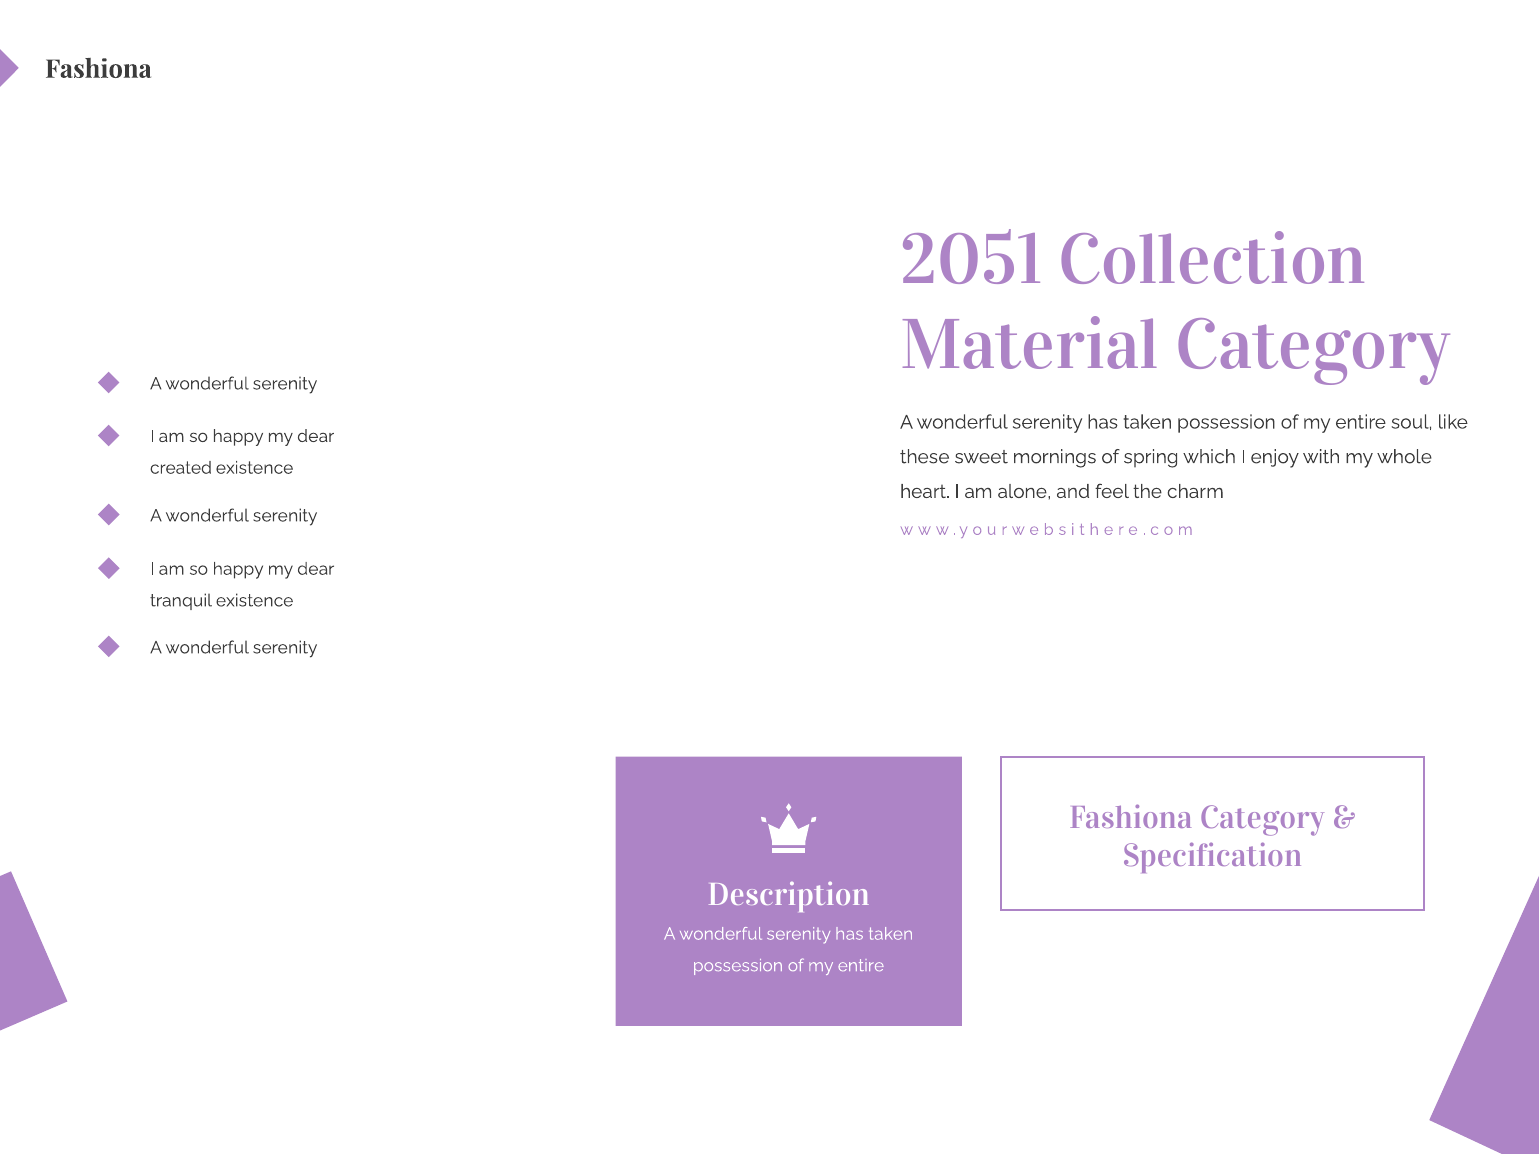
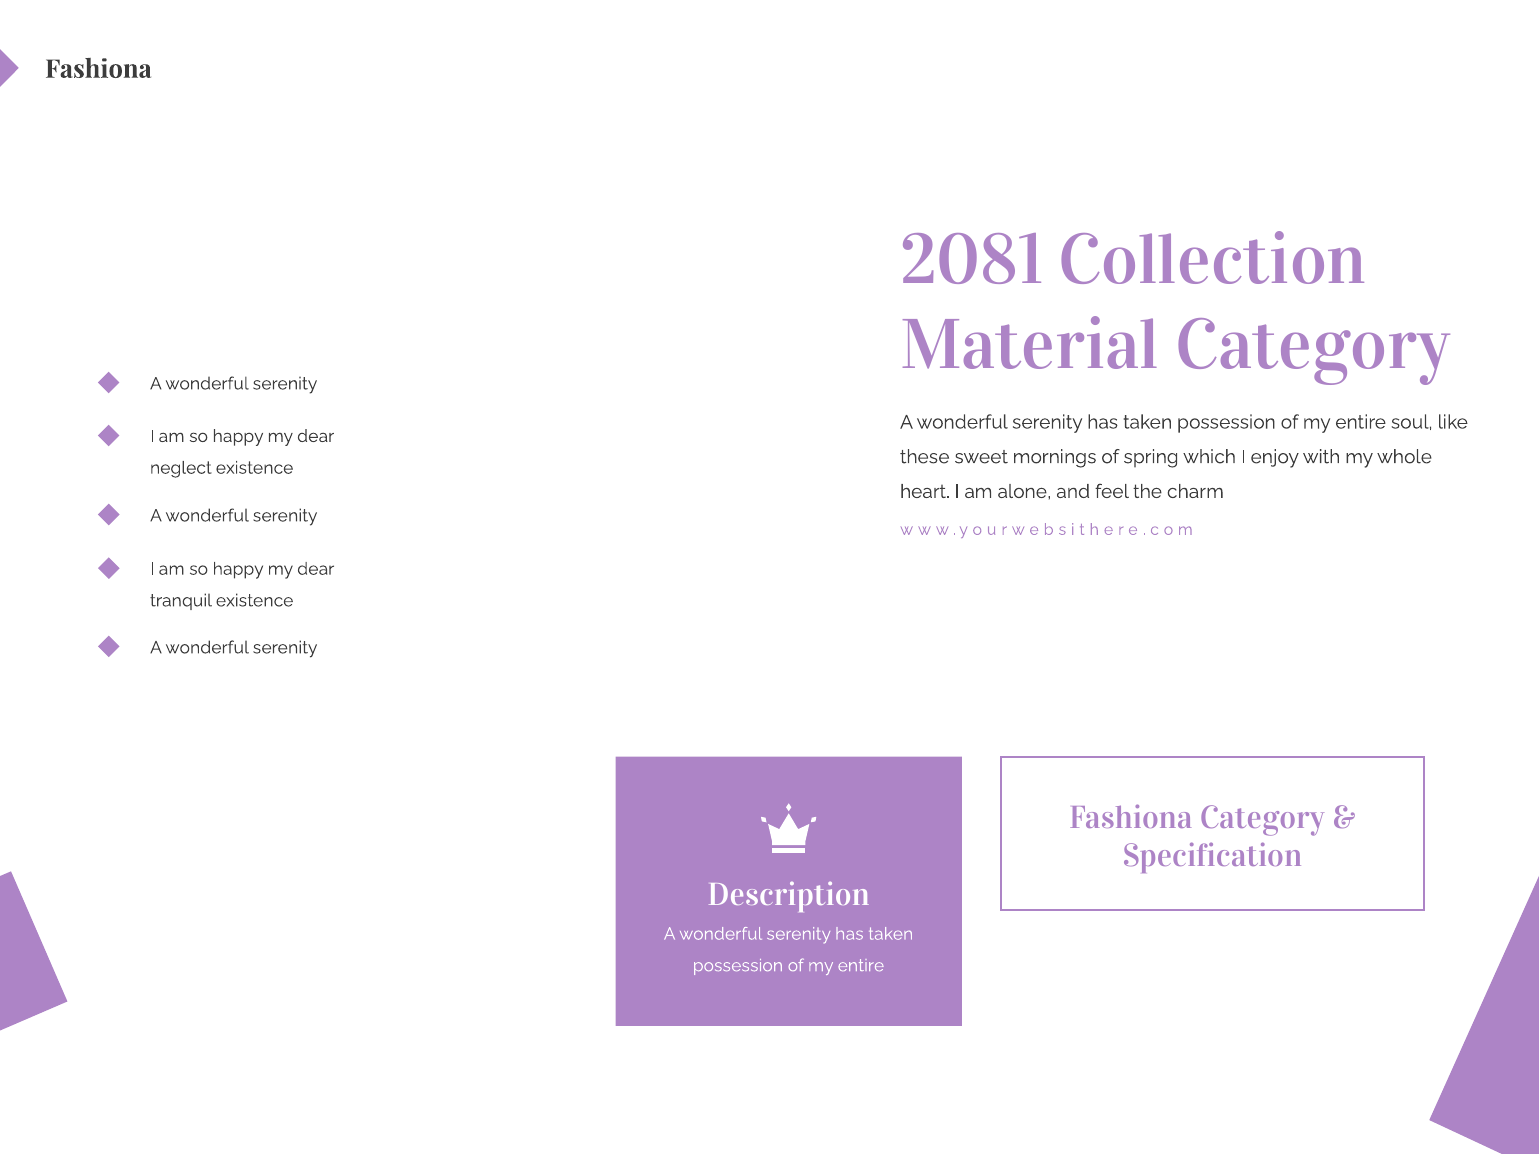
2051: 2051 -> 2081
created: created -> neglect
